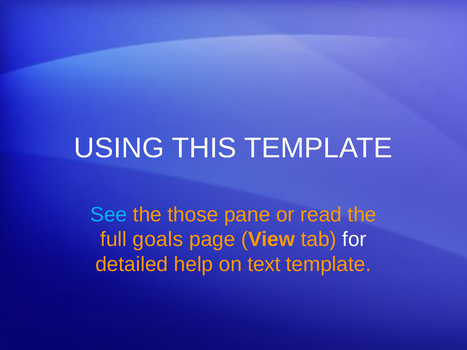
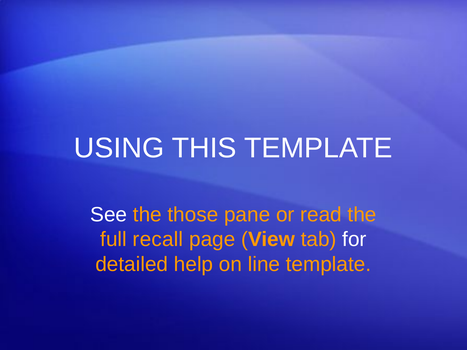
See colour: light blue -> white
goals: goals -> recall
text: text -> line
